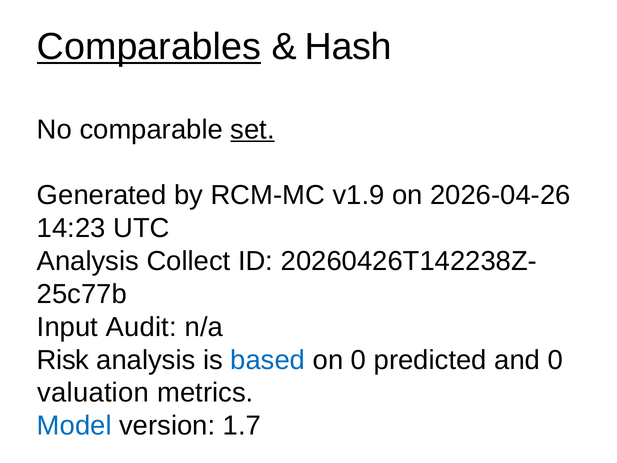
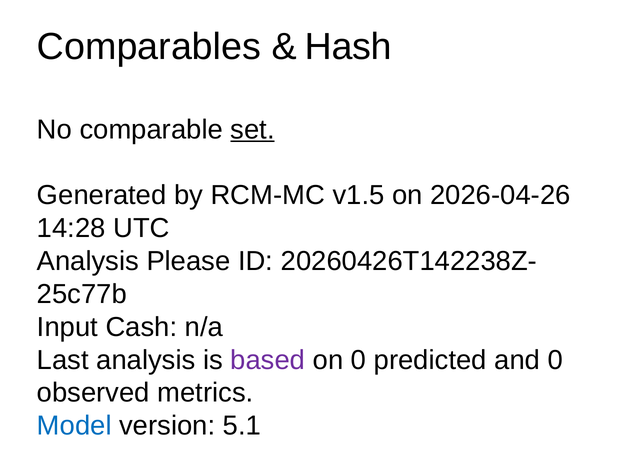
Comparables underline: present -> none
v1.9: v1.9 -> v1.5
14:23: 14:23 -> 14:28
Collect: Collect -> Please
Audit: Audit -> Cash
Risk: Risk -> Last
based colour: blue -> purple
valuation: valuation -> observed
1.7: 1.7 -> 5.1
